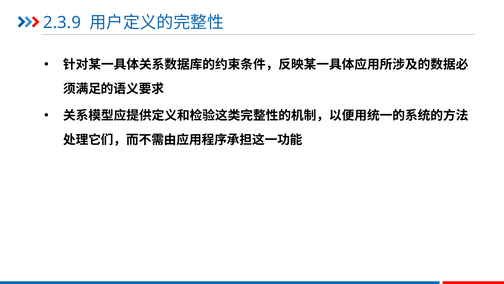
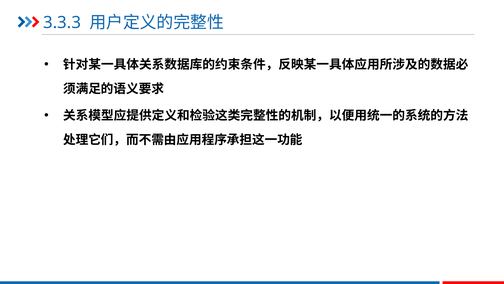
2.3.9: 2.3.9 -> 3.3.3
